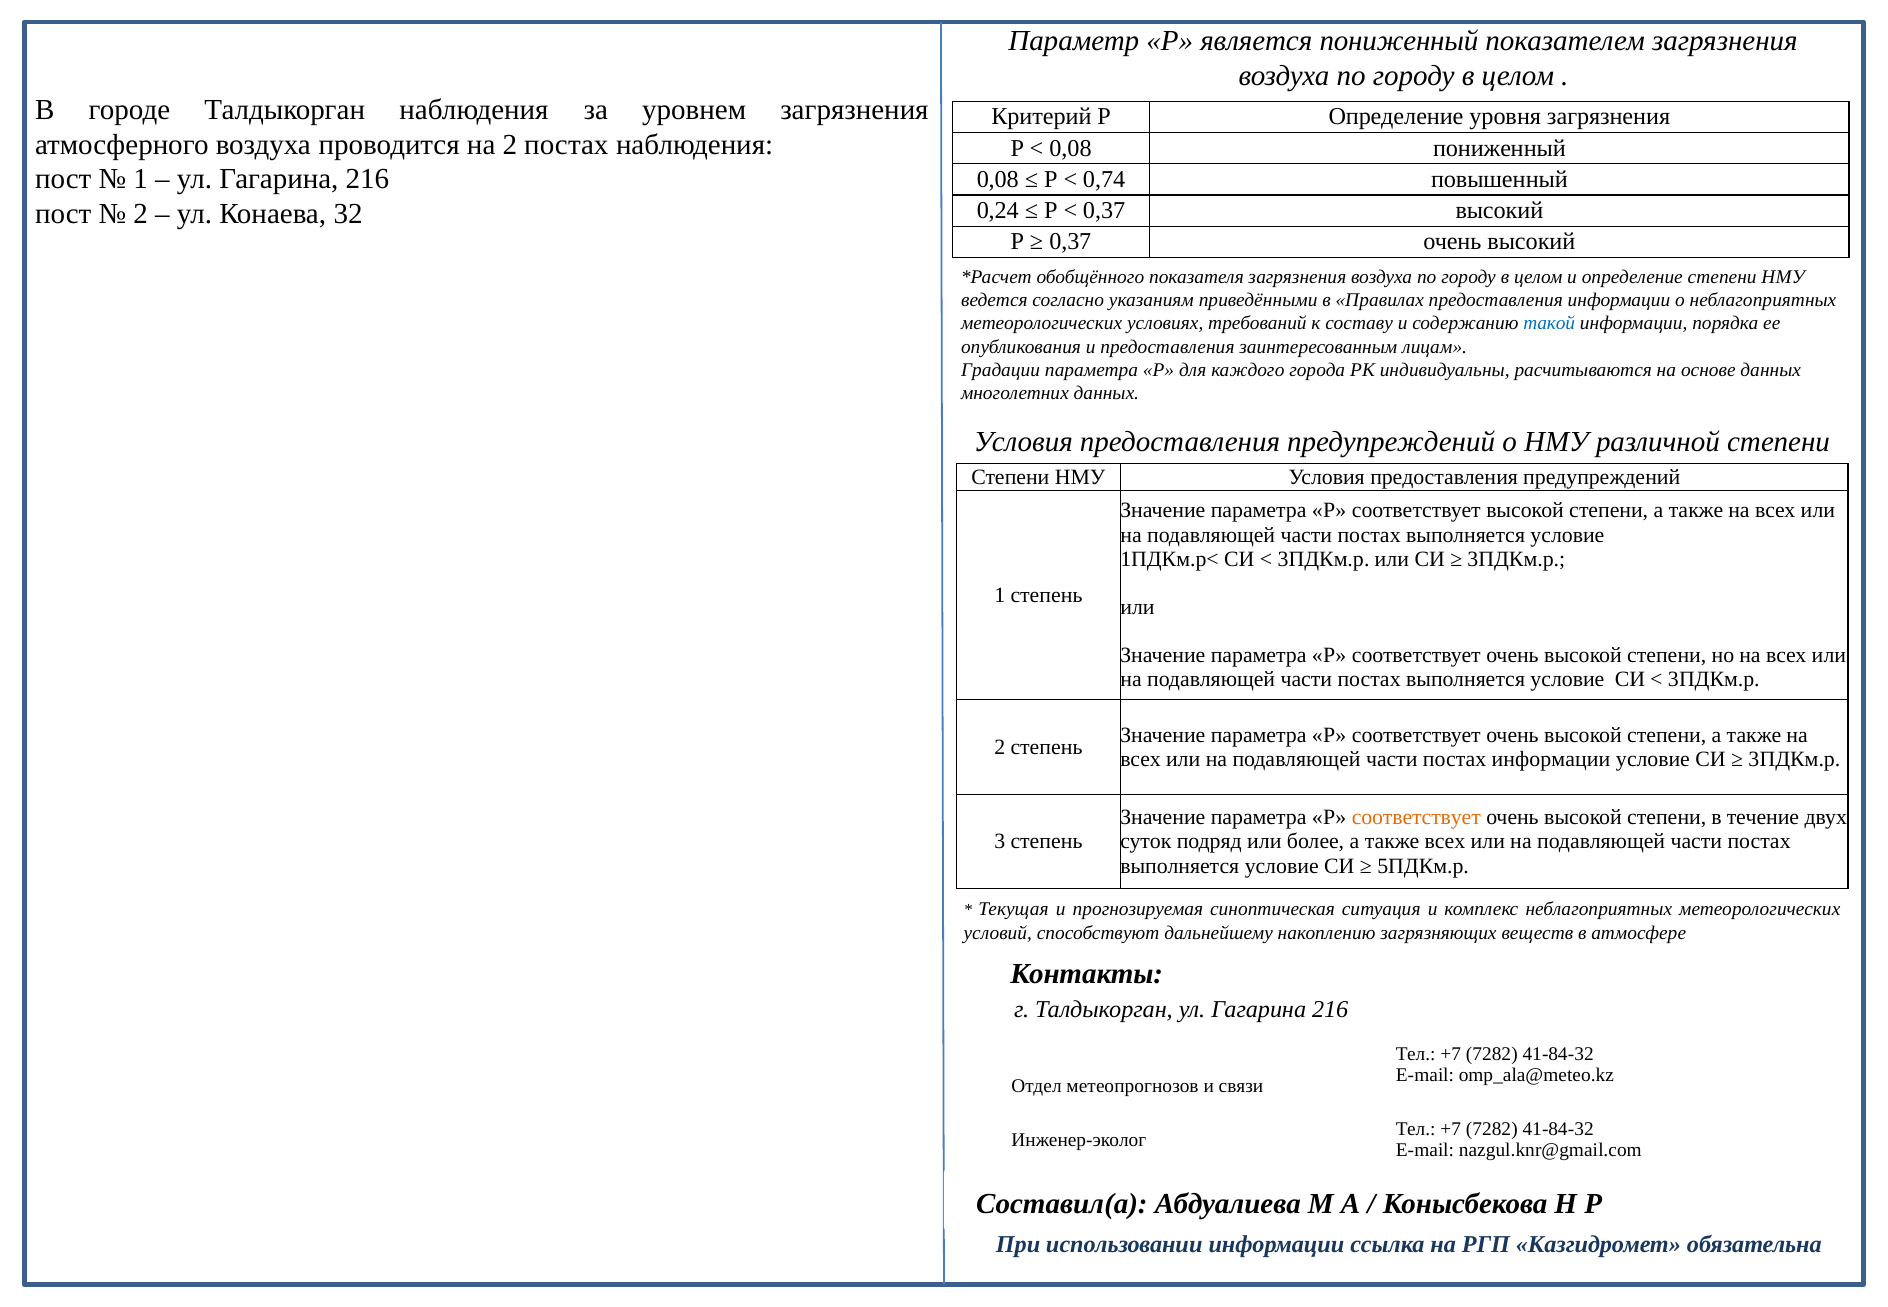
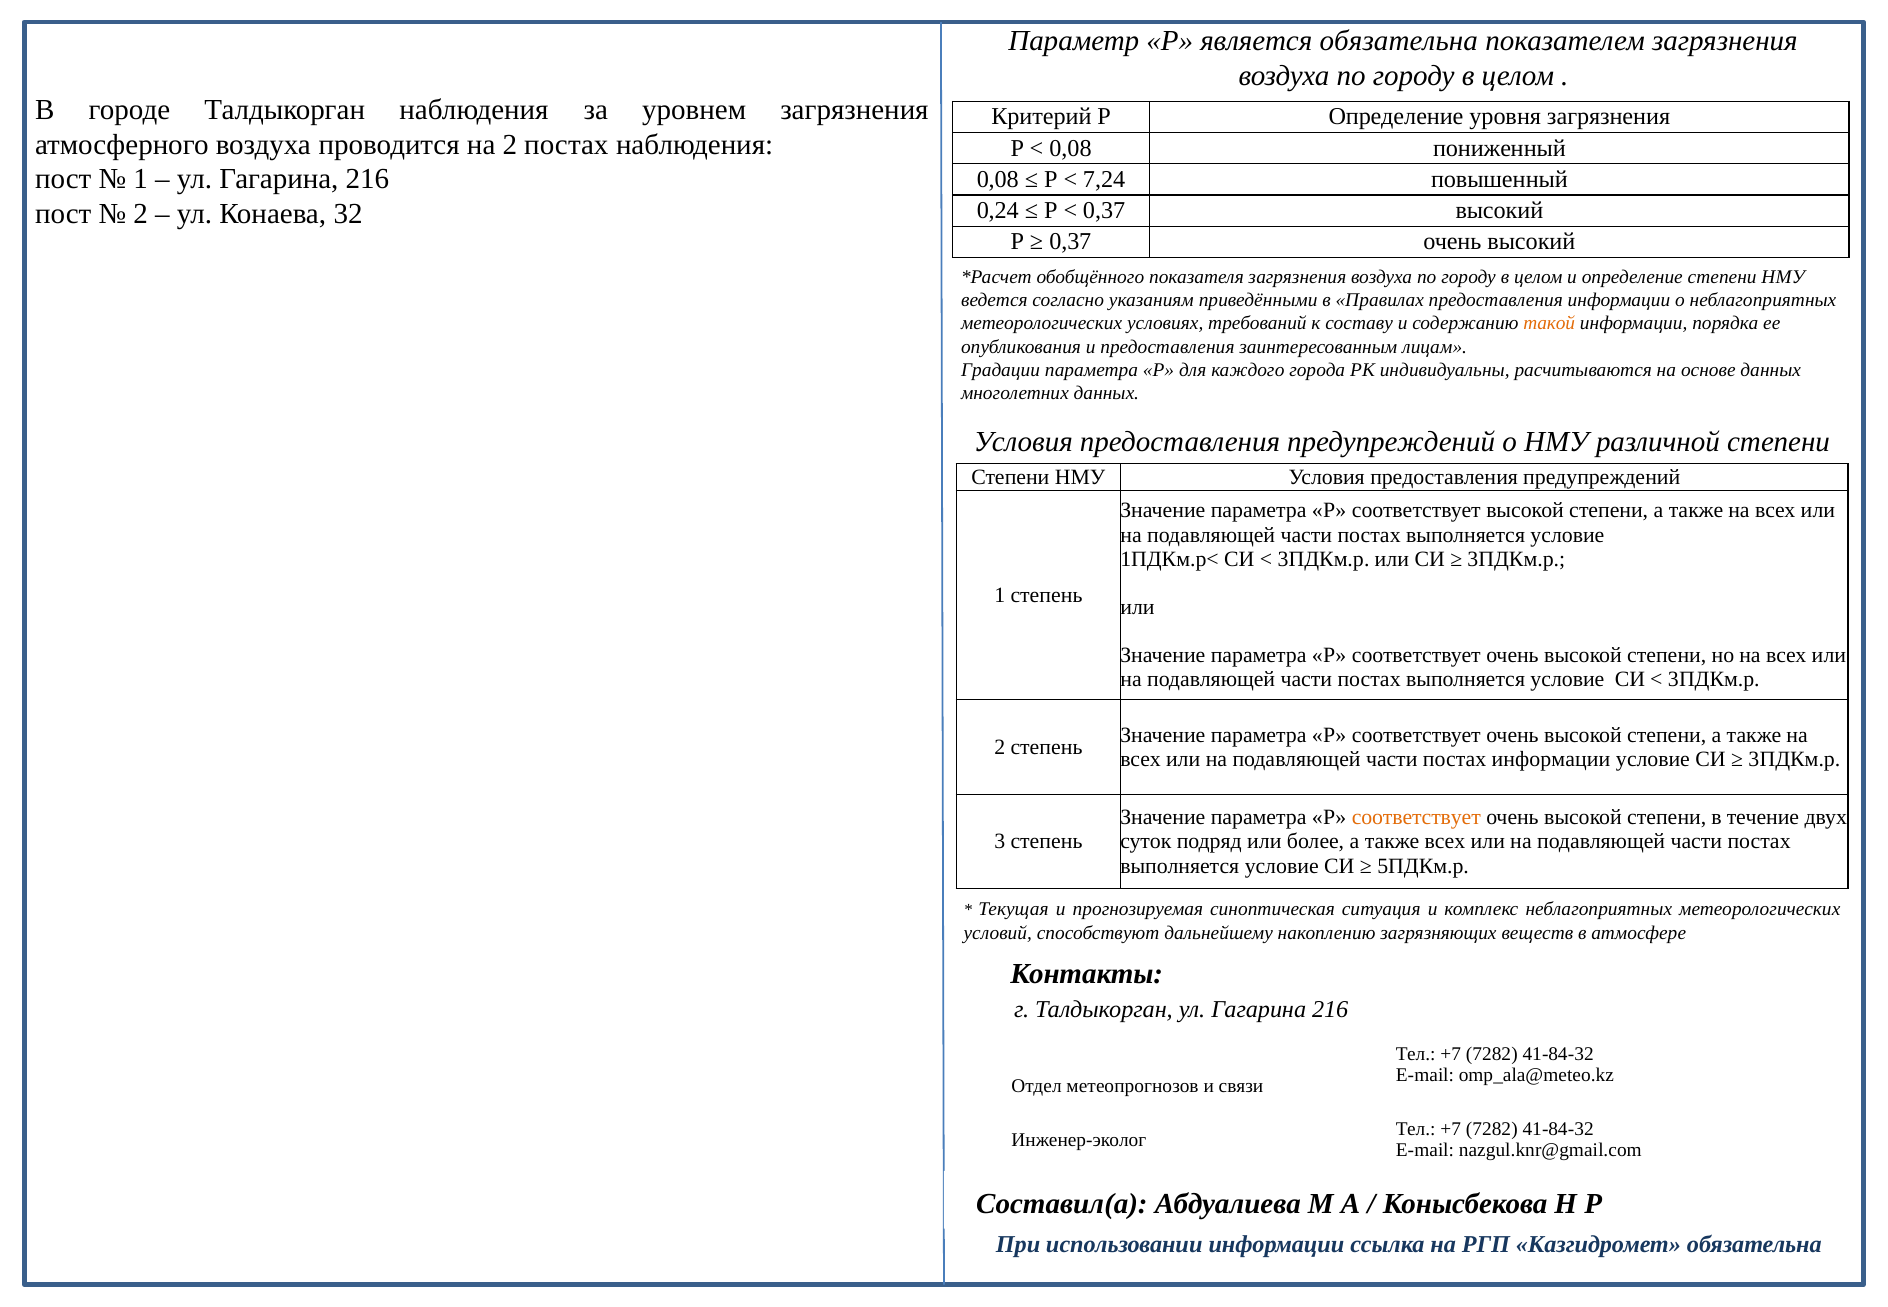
является пониженный: пониженный -> обязательна
0,74: 0,74 -> 7,24
такой colour: blue -> orange
